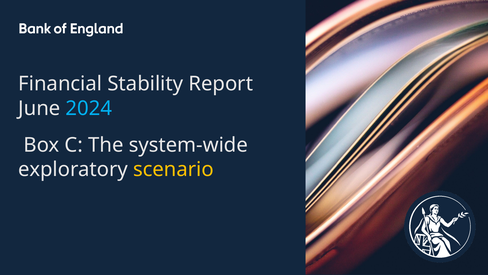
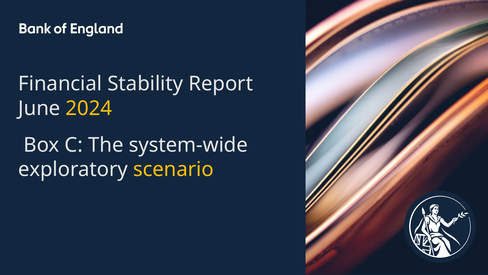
2024 colour: light blue -> yellow
